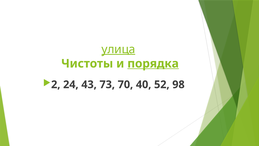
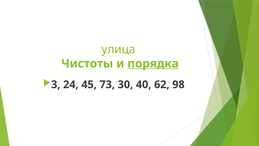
улица underline: present -> none
2: 2 -> 3
43: 43 -> 45
70: 70 -> 30
52: 52 -> 62
